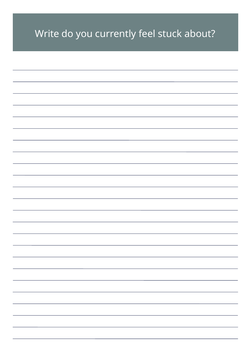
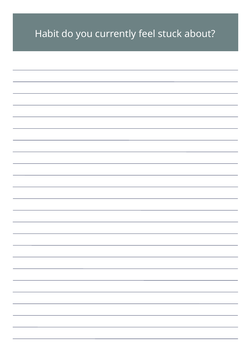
Write: Write -> Habit
